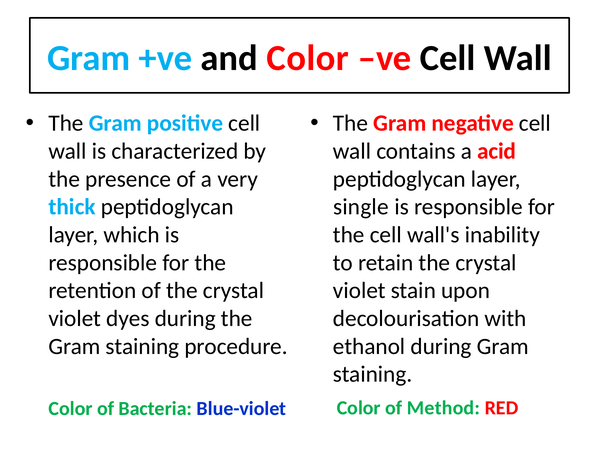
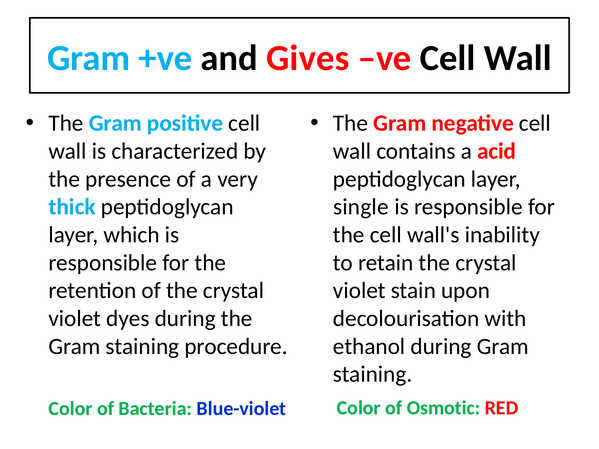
and Color: Color -> Gives
Method: Method -> Osmotic
